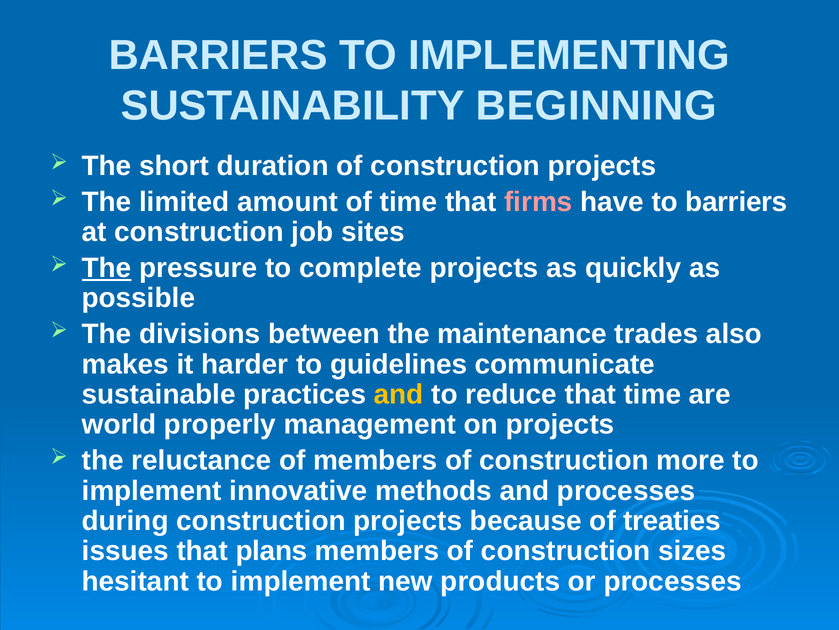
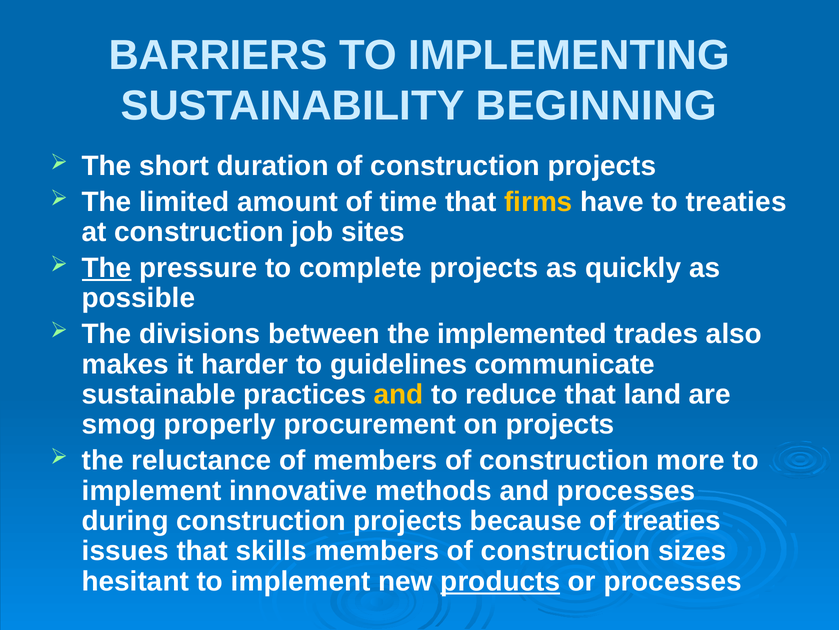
firms colour: pink -> yellow
to barriers: barriers -> treaties
maintenance: maintenance -> implemented
that time: time -> land
world: world -> smog
management: management -> procurement
plans: plans -> skills
products underline: none -> present
